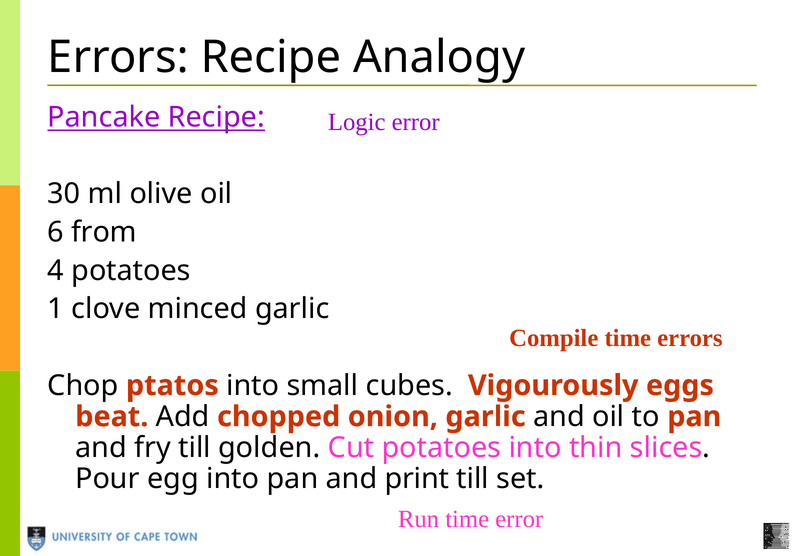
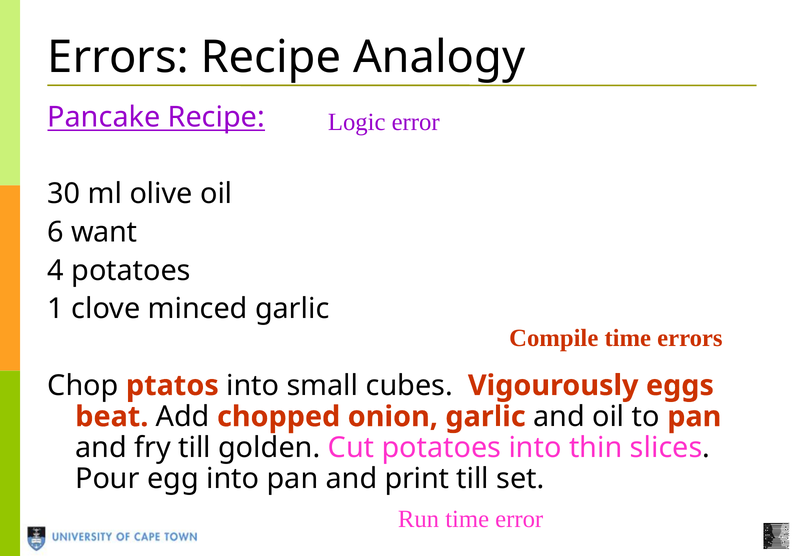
from: from -> want
